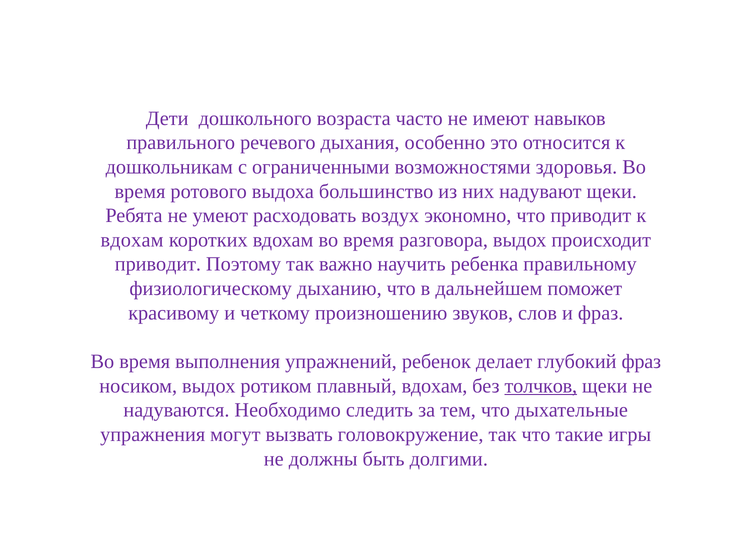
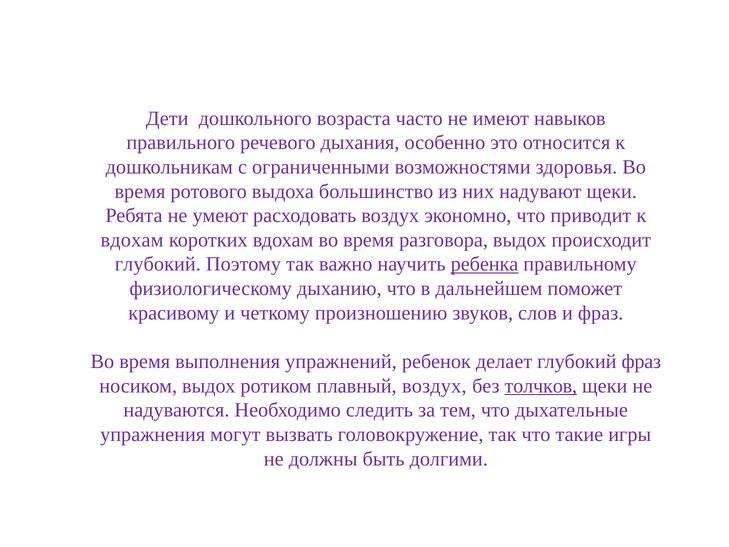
приводит at (158, 264): приводит -> глубокий
ребенка underline: none -> present
плавный вдохам: вдохам -> воздух
